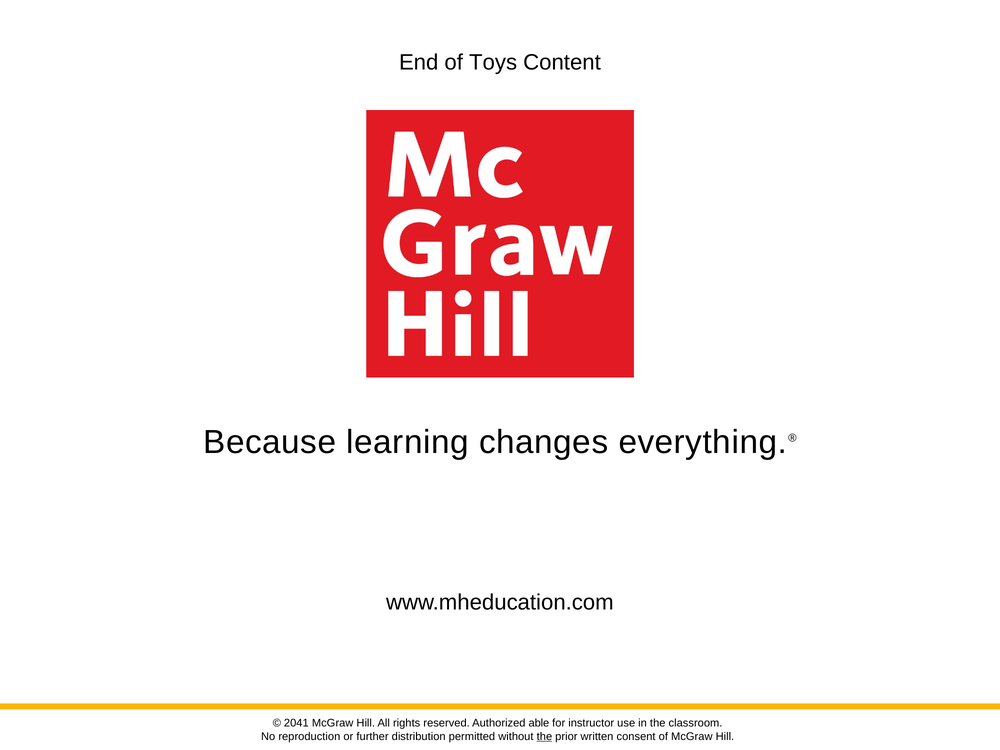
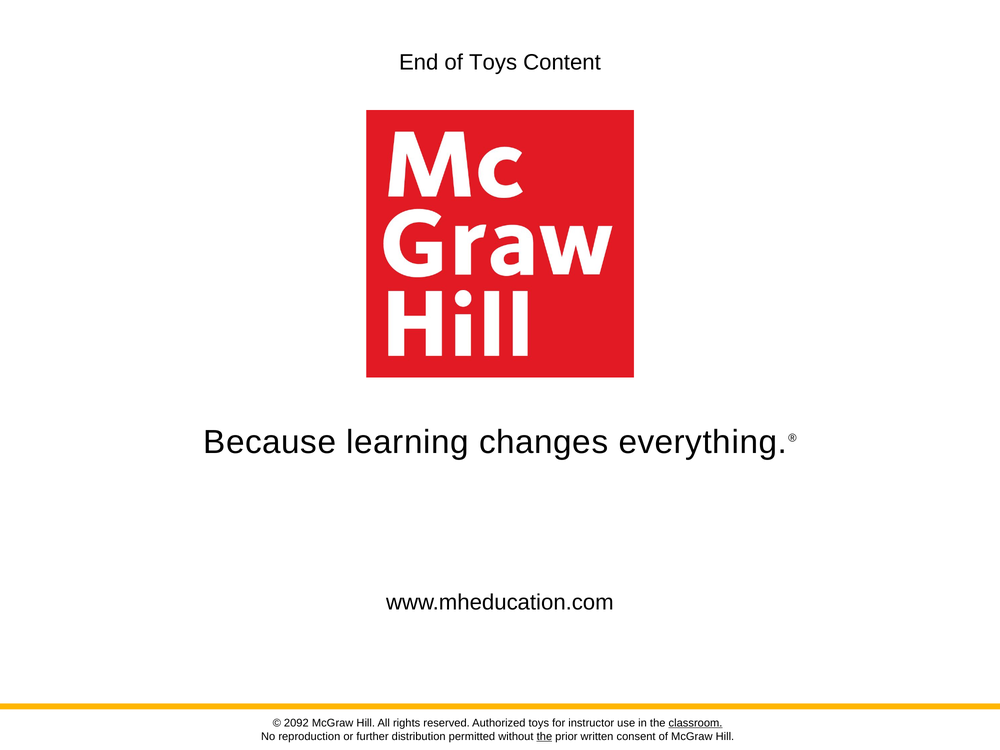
2041: 2041 -> 2092
Authorized able: able -> toys
classroom underline: none -> present
